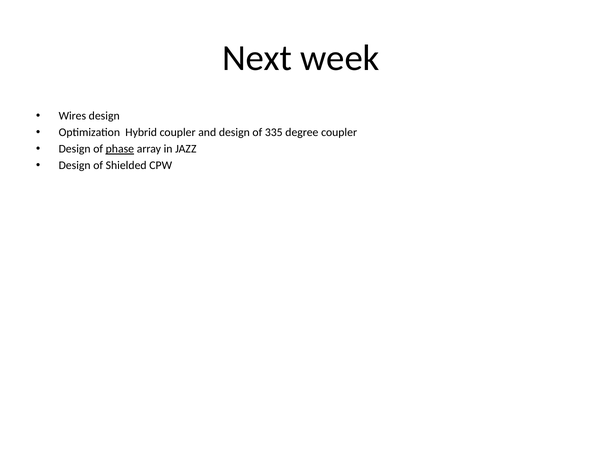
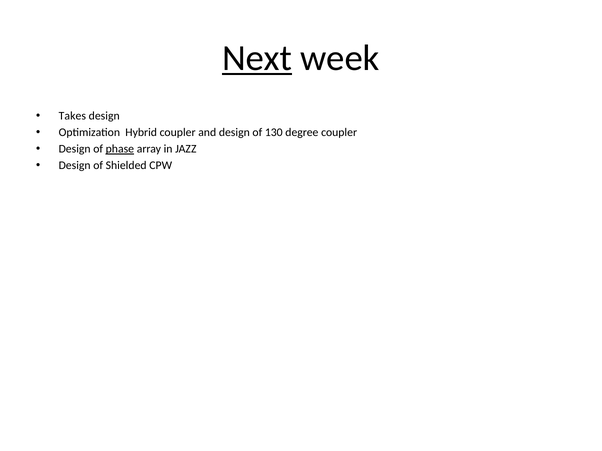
Next underline: none -> present
Wires: Wires -> Takes
335: 335 -> 130
